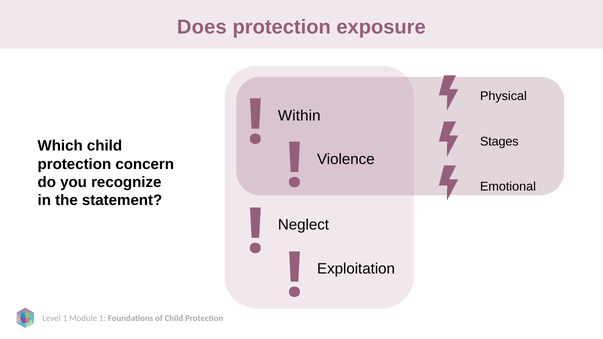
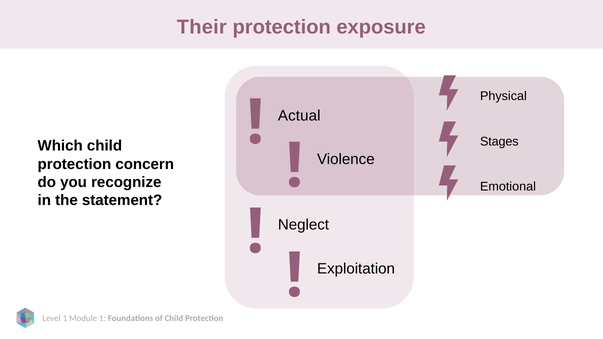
Does: Does -> Their
Within: Within -> Actual
